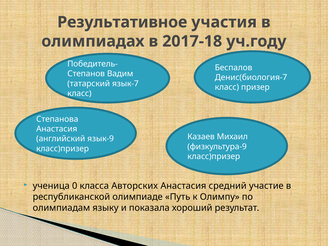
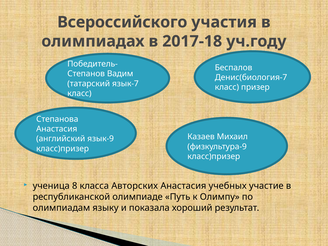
Результативное: Результативное -> Всероссийского
0: 0 -> 8
средний: средний -> учебных
